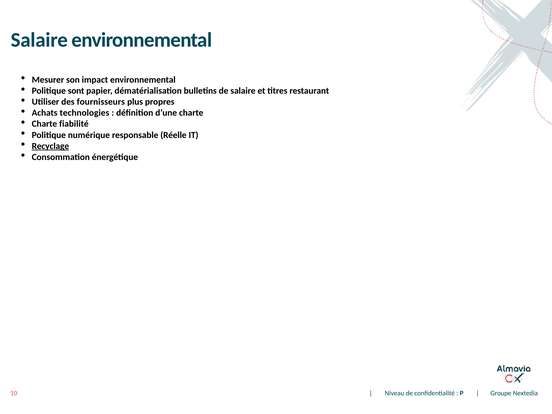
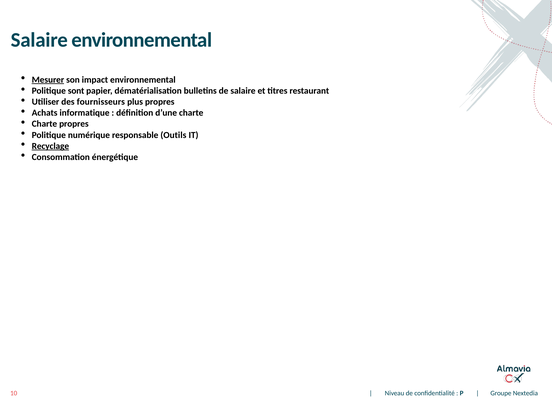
Mesurer underline: none -> present
technologies: technologies -> informatique
Charte fiabilité: fiabilité -> propres
Réelle: Réelle -> Outils
